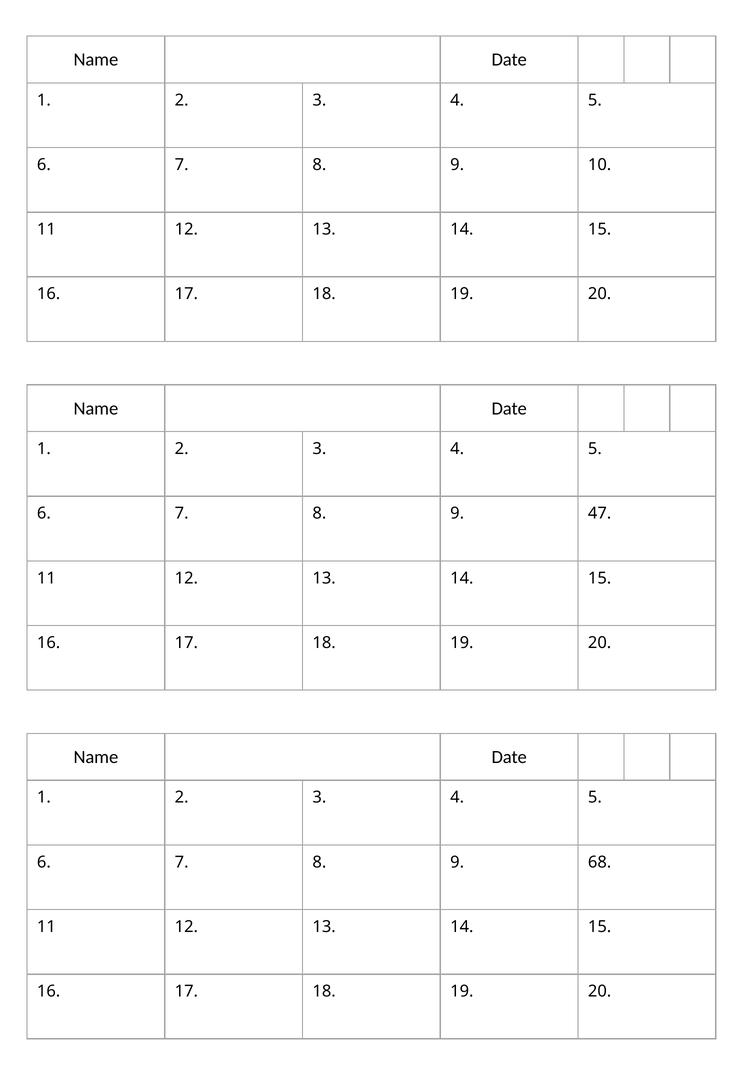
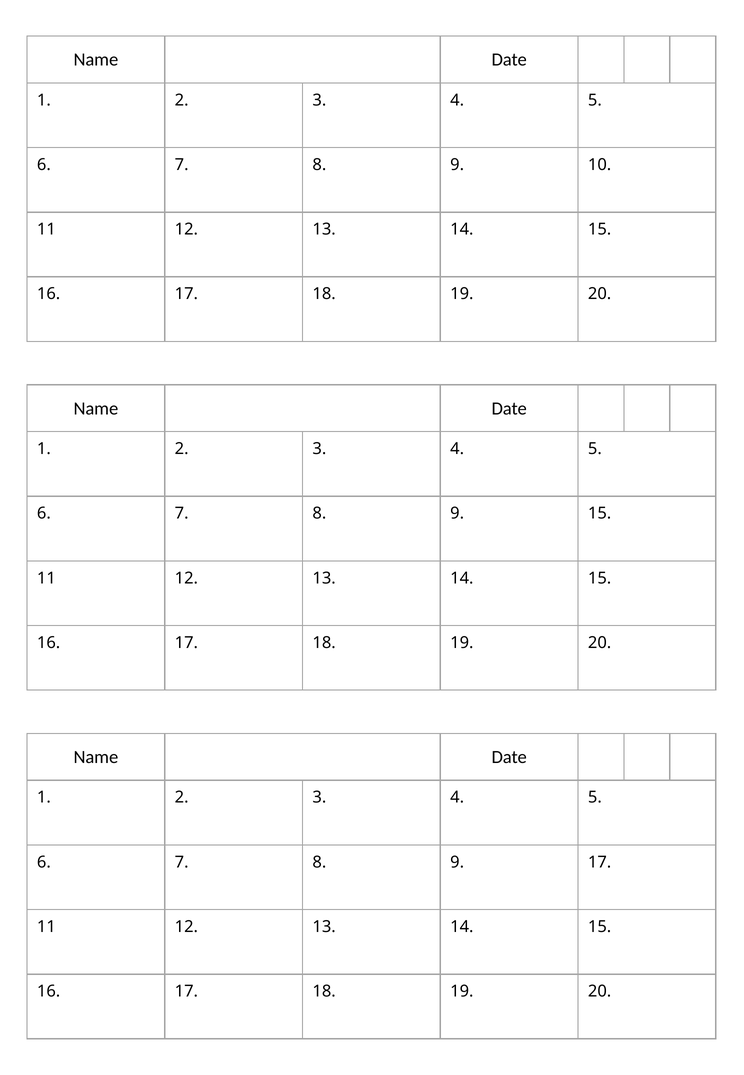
9 47: 47 -> 15
9 68: 68 -> 17
